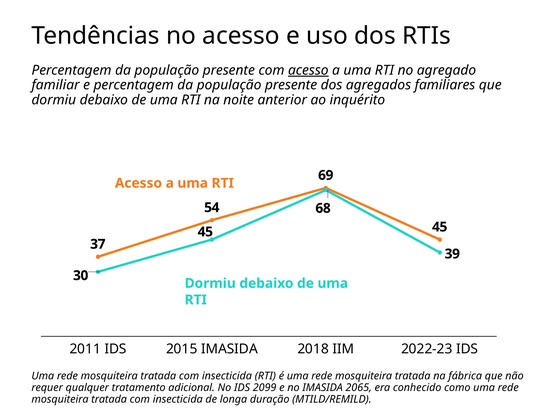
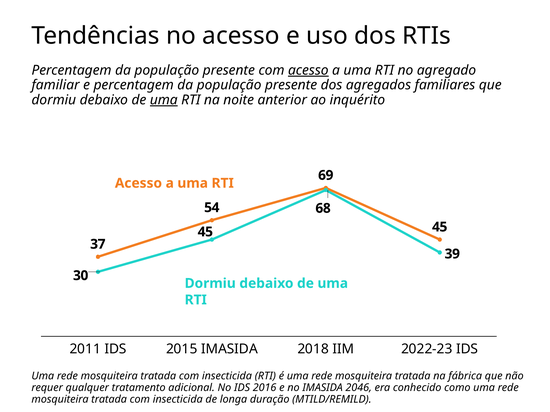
uma at (164, 100) underline: none -> present
2099: 2099 -> 2016
2065: 2065 -> 2046
